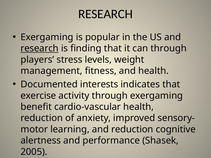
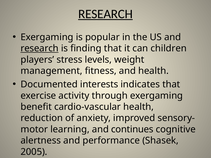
RESEARCH at (105, 14) underline: none -> present
can through: through -> children
and reduction: reduction -> continues
